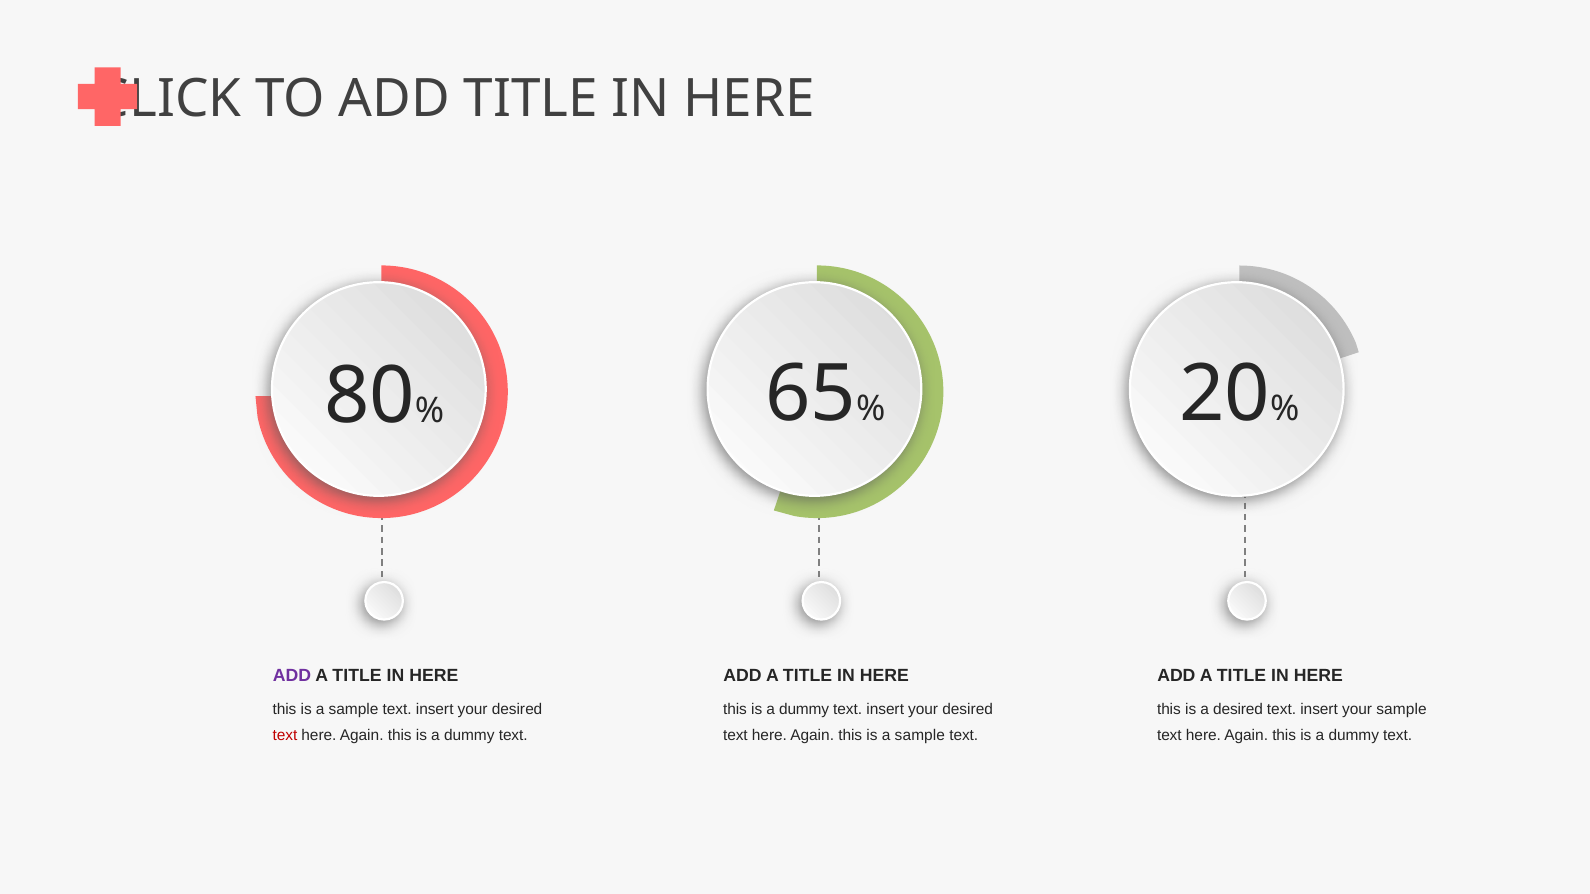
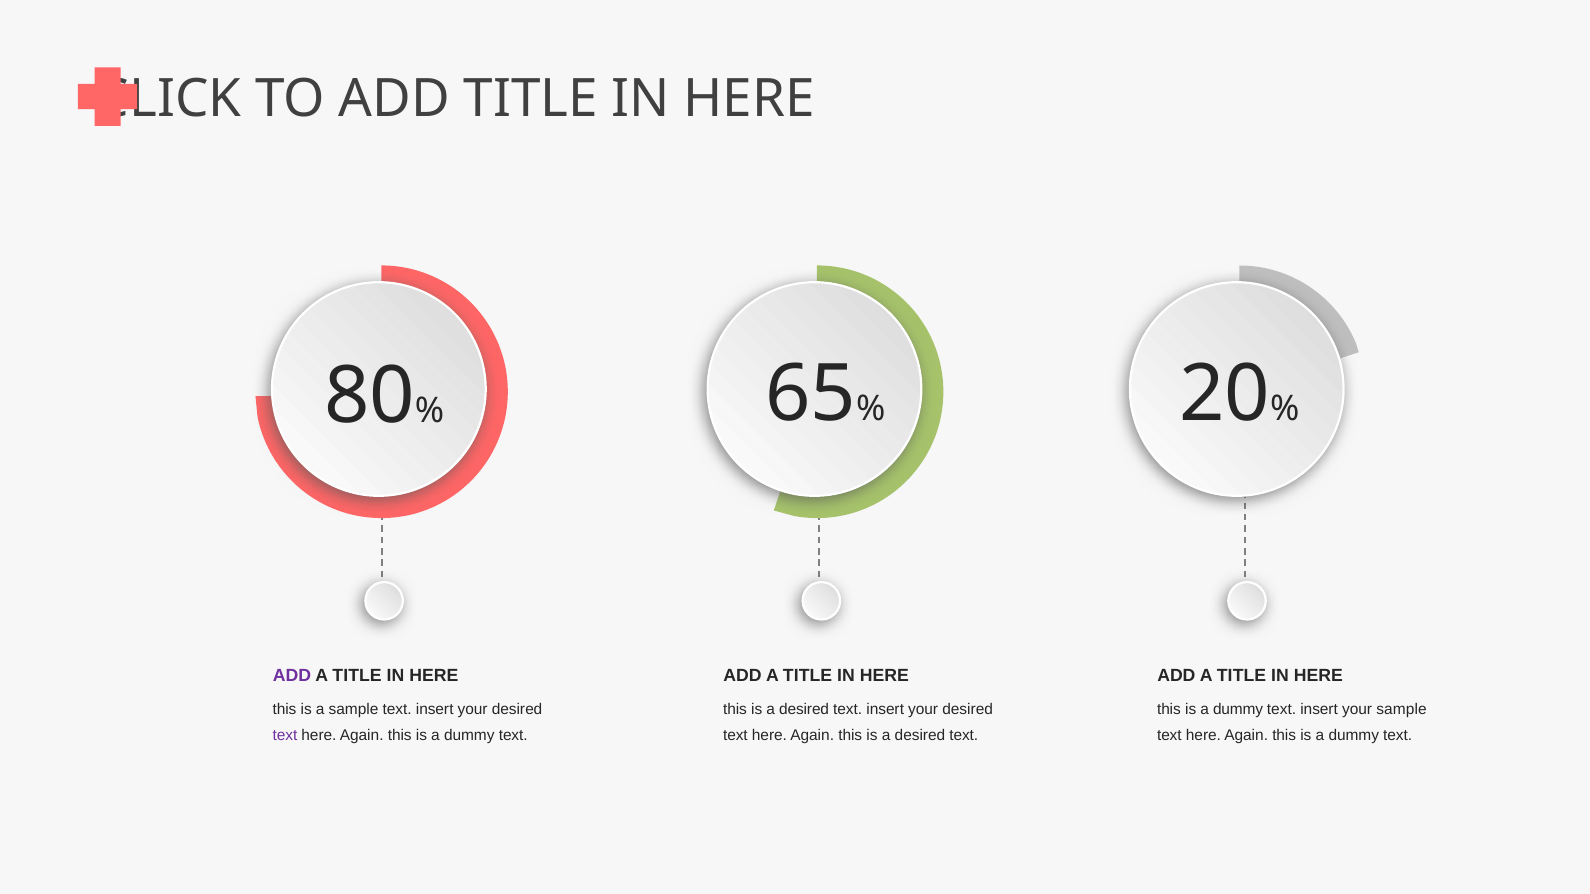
dummy at (804, 710): dummy -> desired
desired at (1238, 710): desired -> dummy
text at (285, 736) colour: red -> purple
sample at (920, 736): sample -> desired
